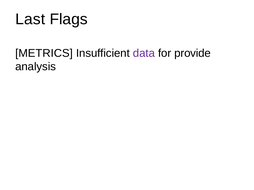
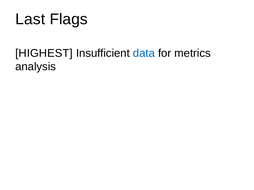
METRICS: METRICS -> HIGHEST
data colour: purple -> blue
provide: provide -> metrics
